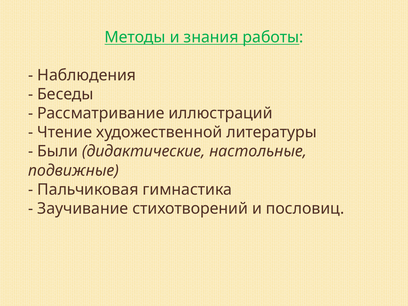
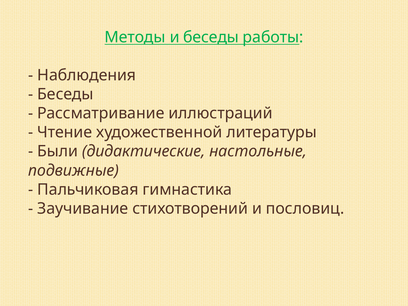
и знания: знания -> беседы
